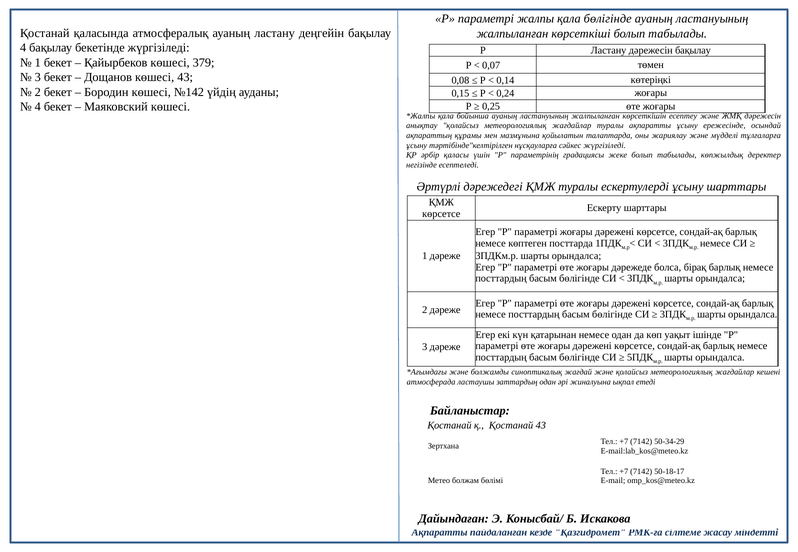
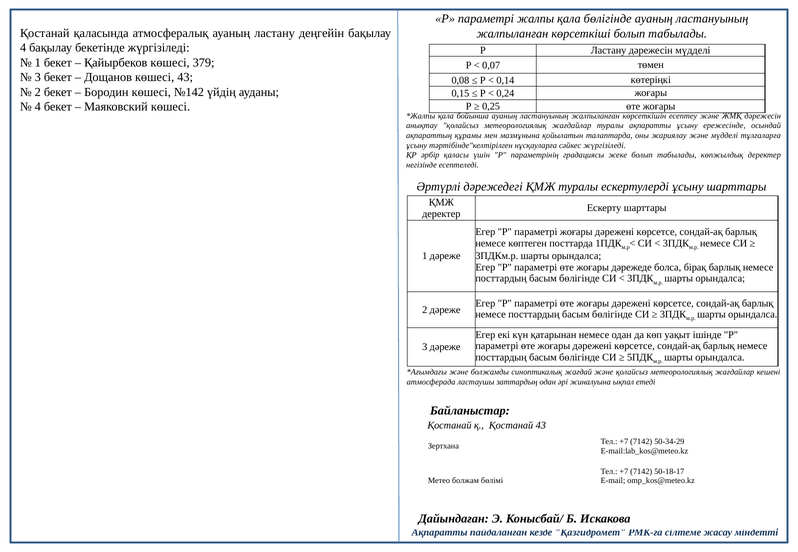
дәрежесін бақылау: бақылау -> мүдделі
көрсетсе at (441, 214): көрсетсе -> деректер
